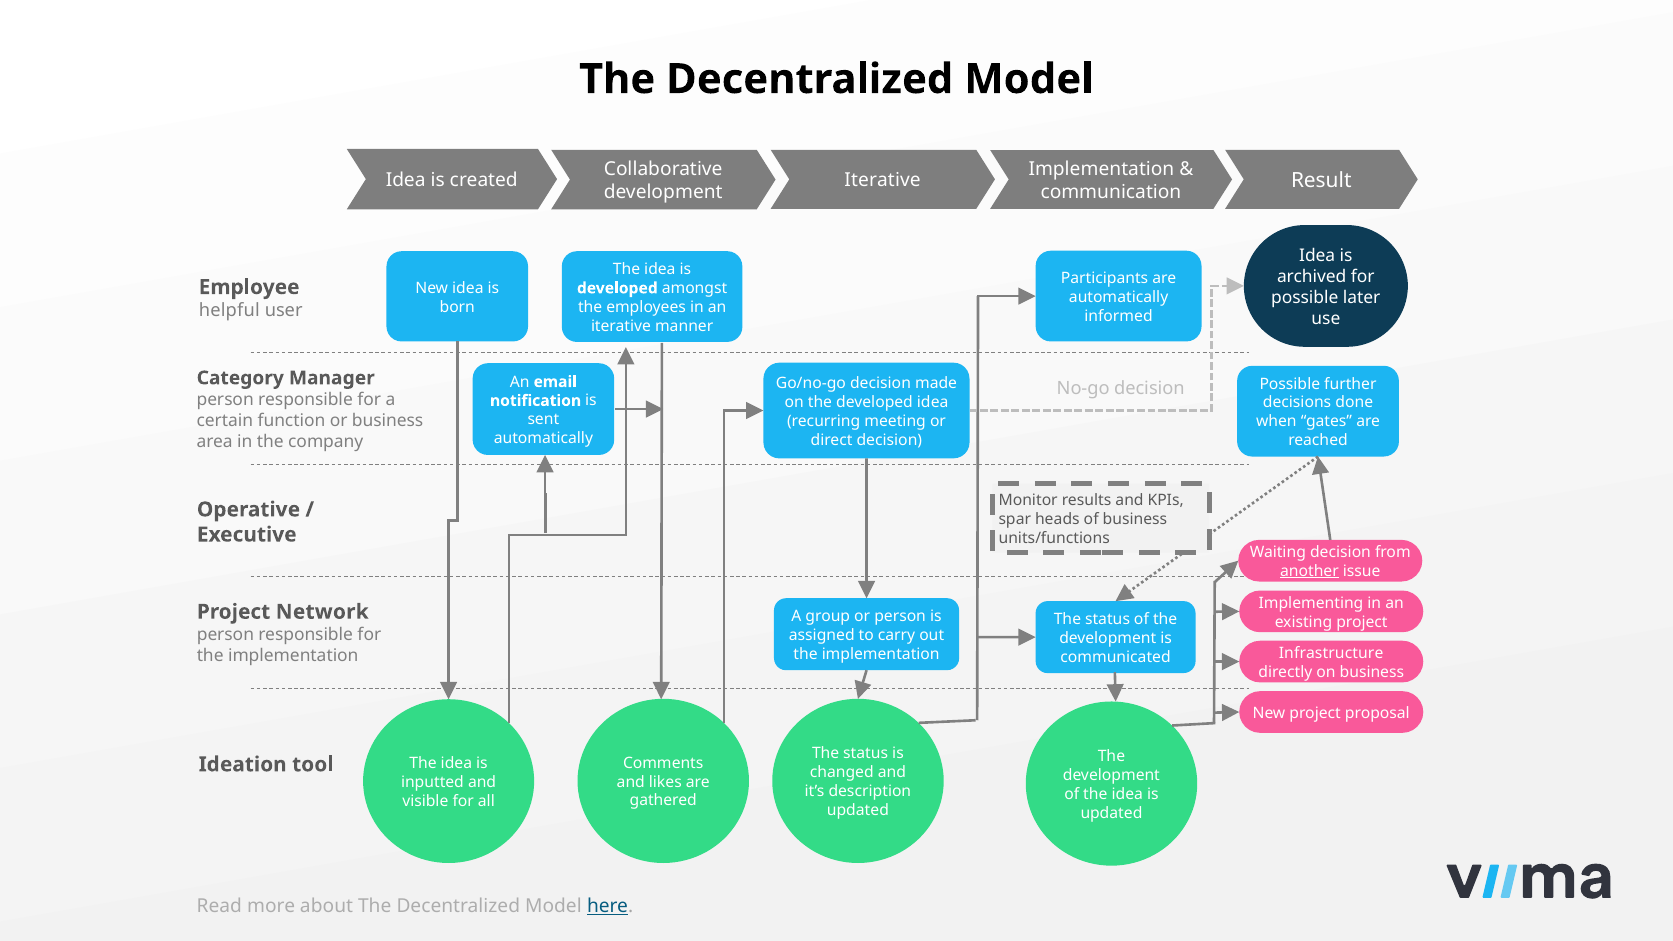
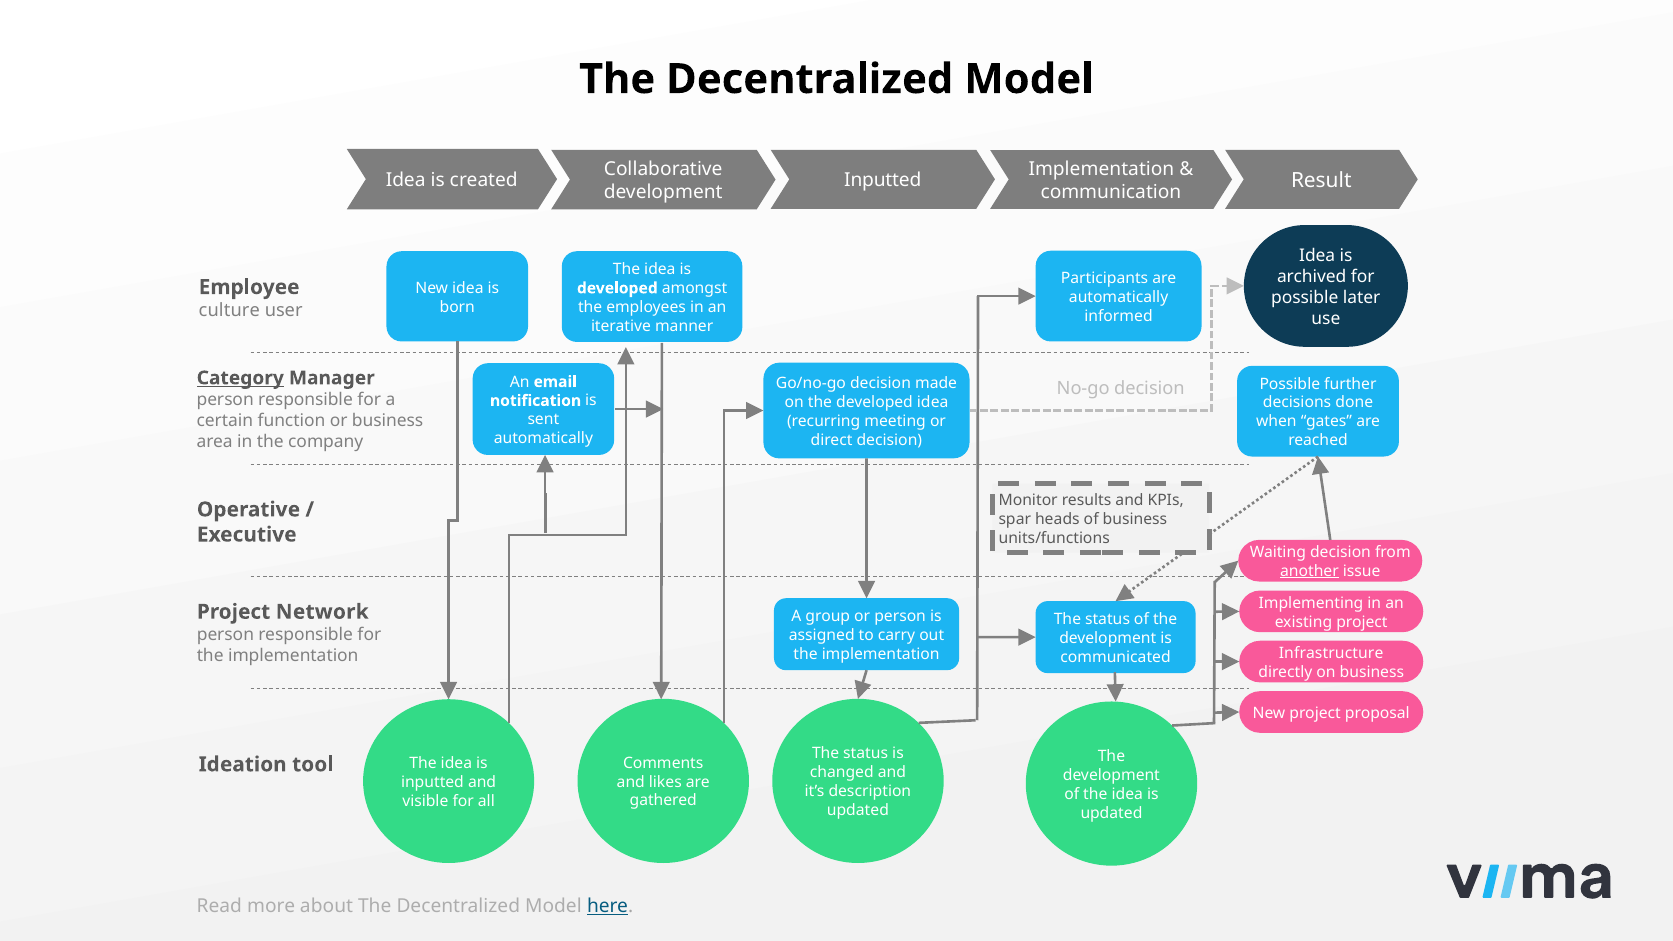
Iterative at (883, 181): Iterative -> Inputted
helpful: helpful -> culture
Category underline: none -> present
